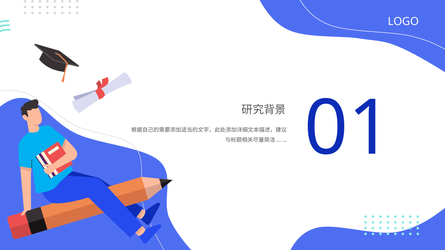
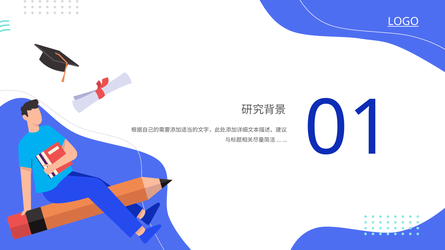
LOGO underline: none -> present
